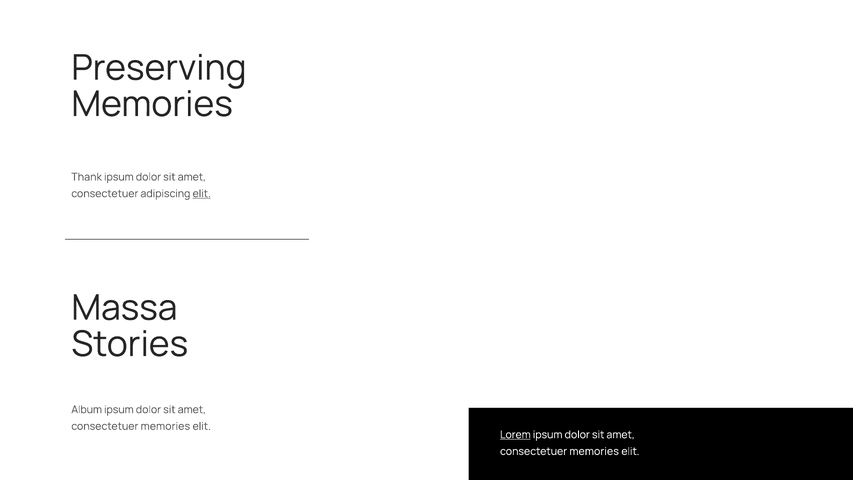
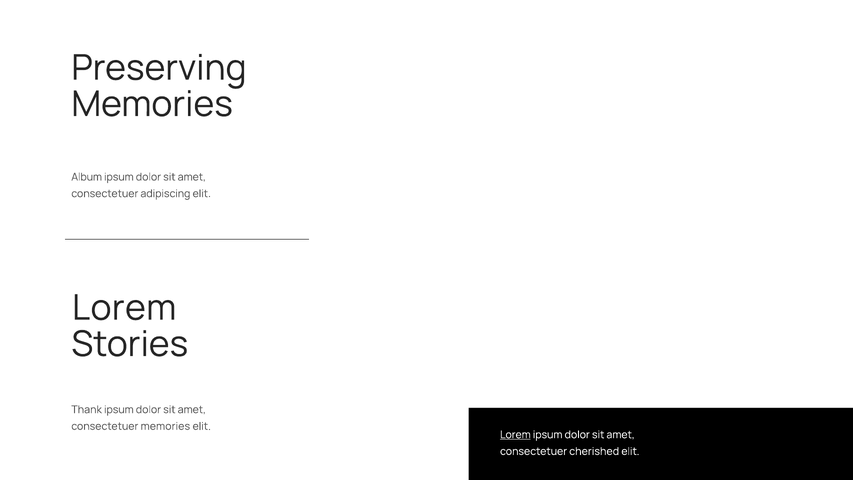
Thank: Thank -> Album
elit at (202, 194) underline: present -> none
Massa at (124, 308): Massa -> Lorem
Album: Album -> Thank
memories at (594, 451): memories -> cherished
